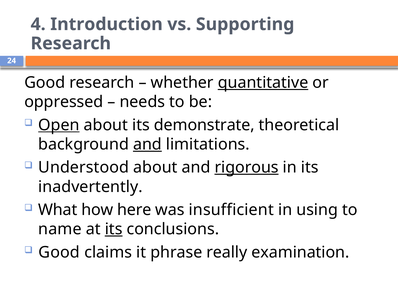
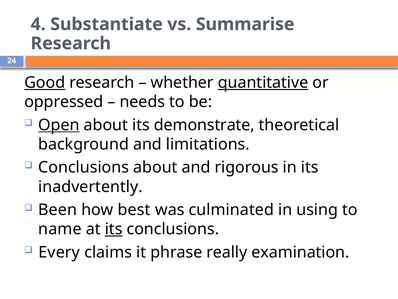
Introduction: Introduction -> Substantiate
Supporting: Supporting -> Summarise
Good at (45, 82) underline: none -> present
and at (147, 144) underline: present -> none
Understood at (84, 167): Understood -> Conclusions
rigorous underline: present -> none
What: What -> Been
here: here -> best
insufficient: insufficient -> culminated
Good at (59, 252): Good -> Every
